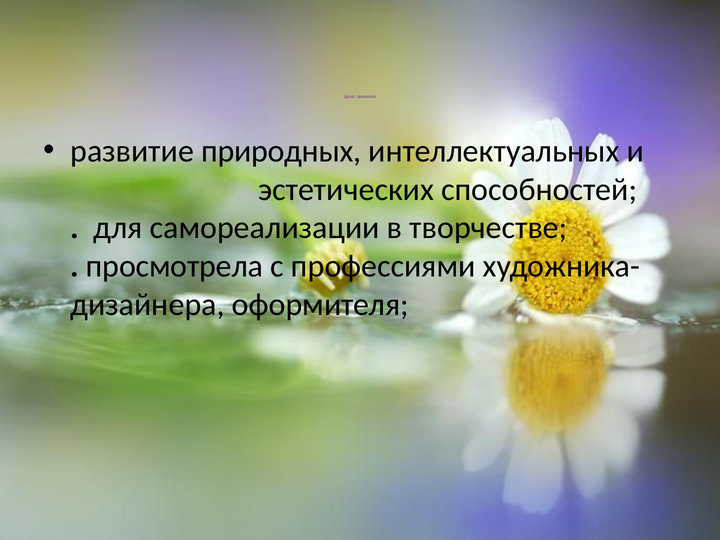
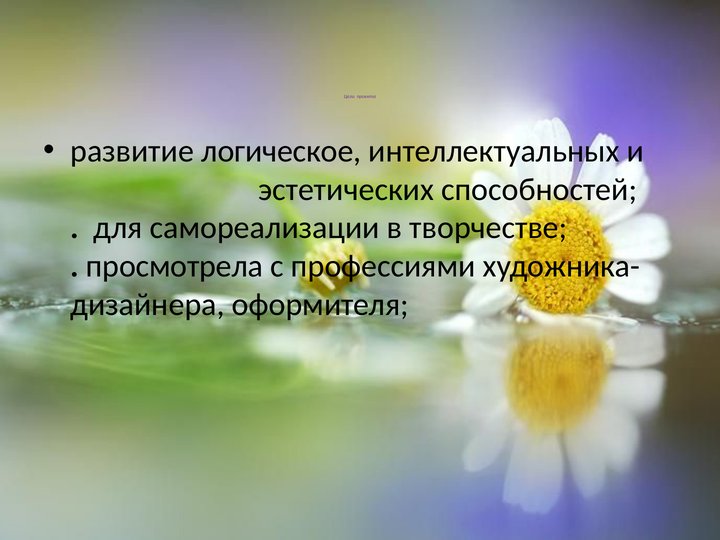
природных: природных -> логическое
